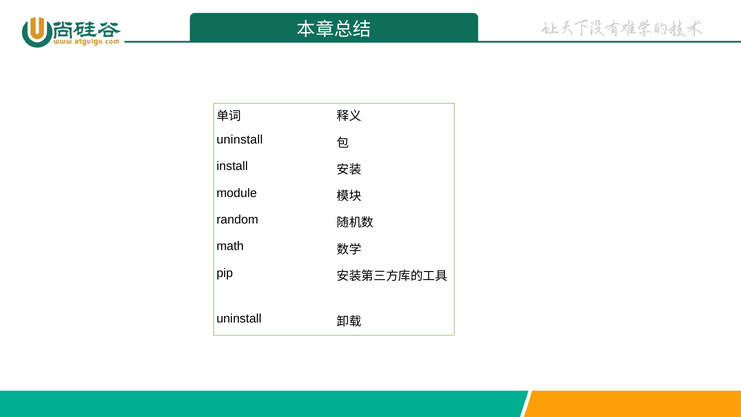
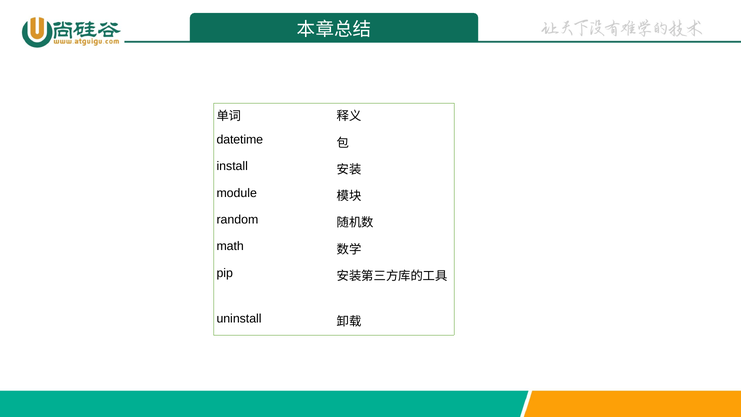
uninstall at (240, 140): uninstall -> datetime
